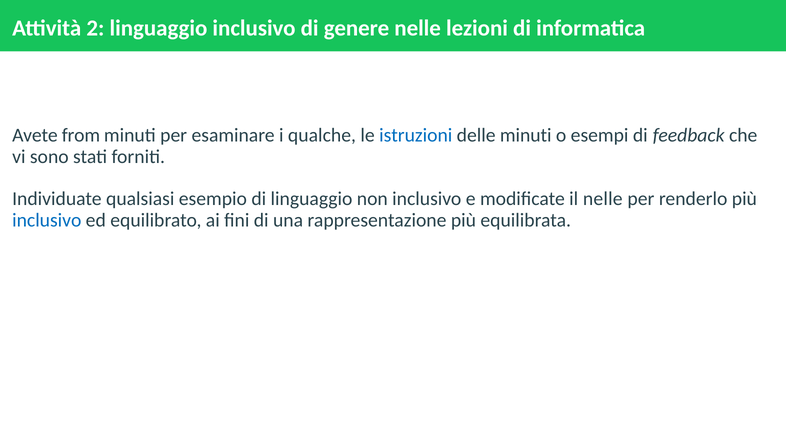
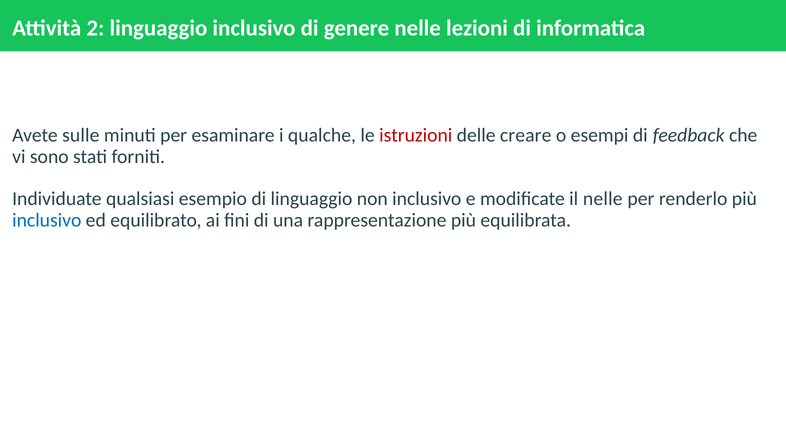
from: from -> sulle
istruzioni colour: blue -> red
delle minuti: minuti -> creare
